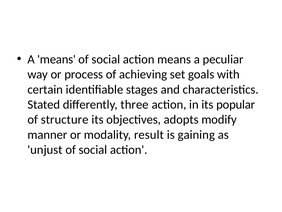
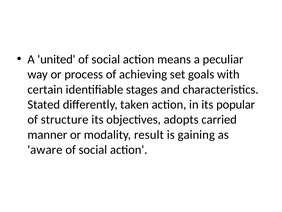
A means: means -> united
three: three -> taken
modify: modify -> carried
unjust: unjust -> aware
